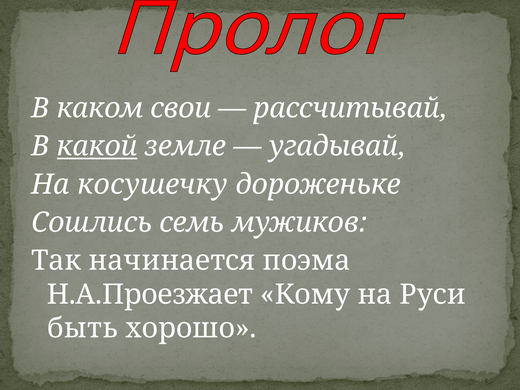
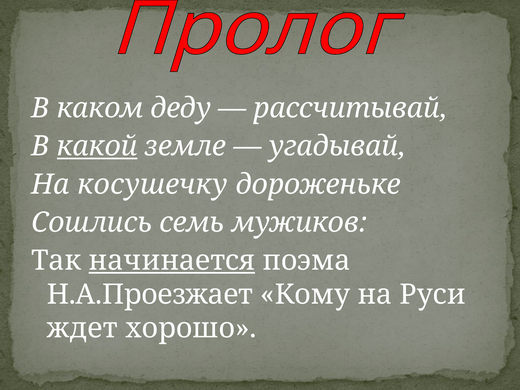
свои: свои -> деду
начинается underline: none -> present
быть: быть -> ждет
